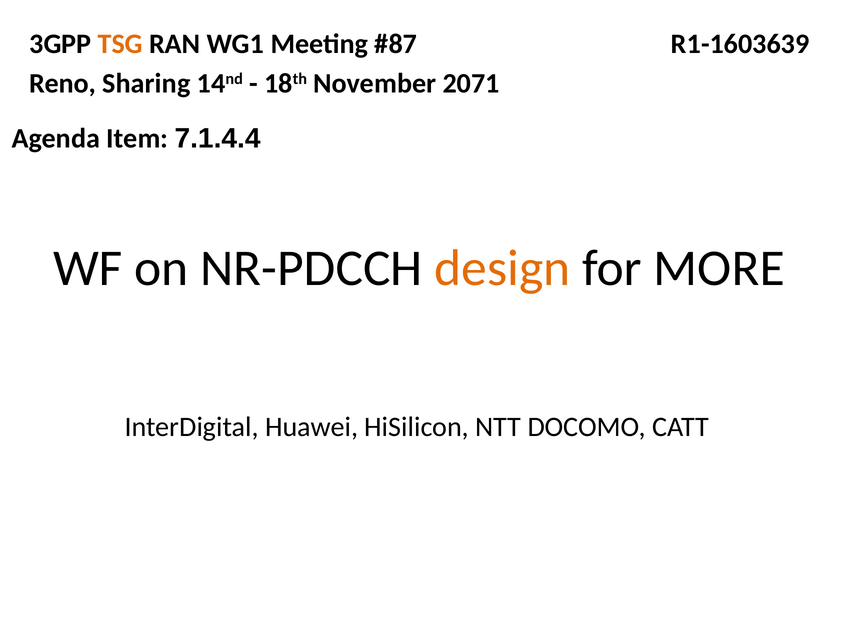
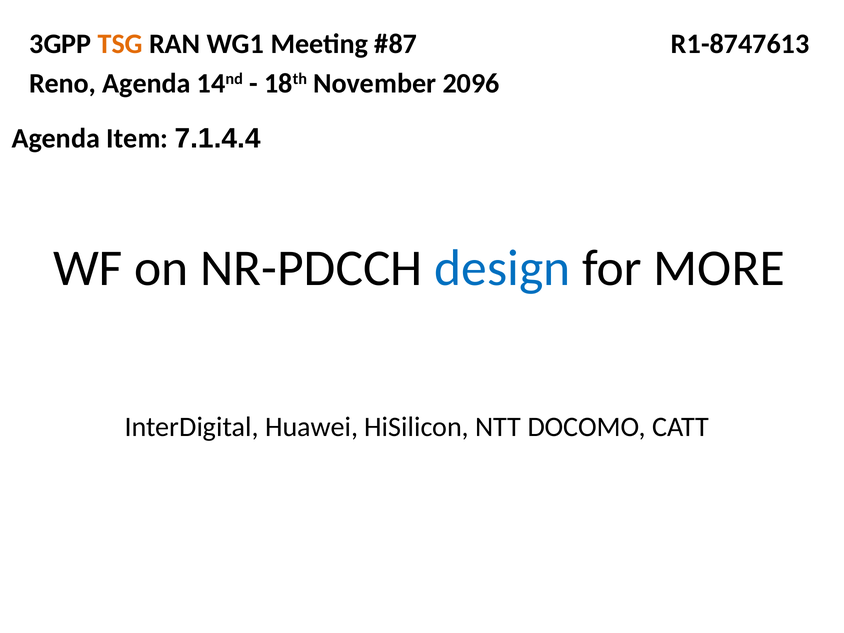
R1-1603639: R1-1603639 -> R1-8747613
Reno Sharing: Sharing -> Agenda
2071: 2071 -> 2096
design colour: orange -> blue
